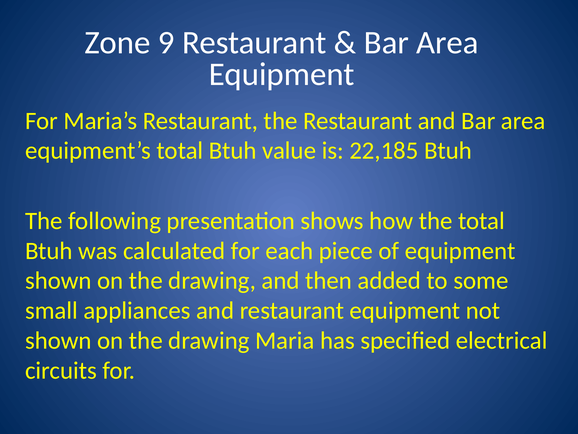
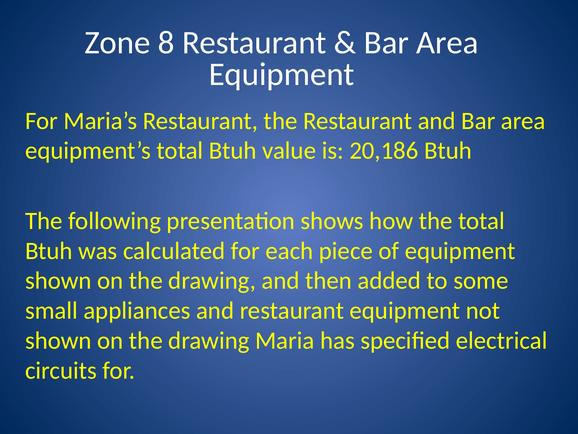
9: 9 -> 8
22,185: 22,185 -> 20,186
